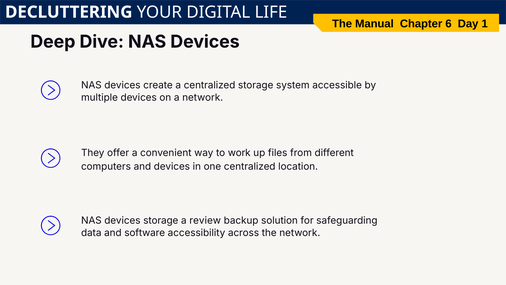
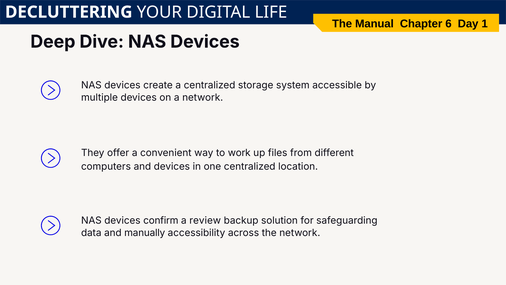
devices storage: storage -> confirm
software: software -> manually
